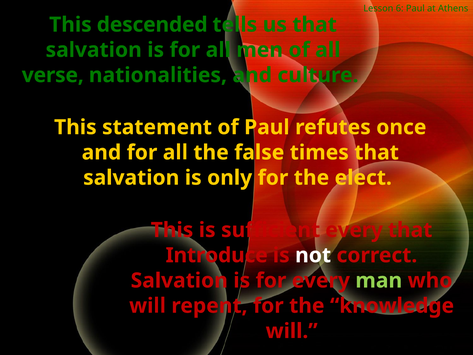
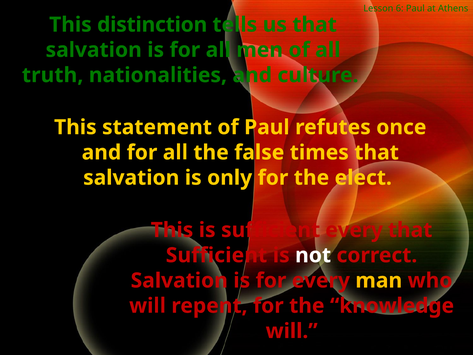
descended: descended -> distinction
verse: verse -> truth
Introduce at (217, 255): Introduce -> Sufficient
man colour: light green -> yellow
